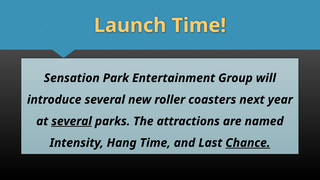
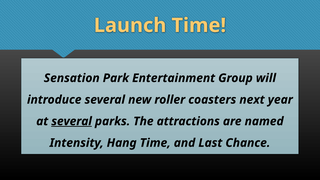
Chance underline: present -> none
